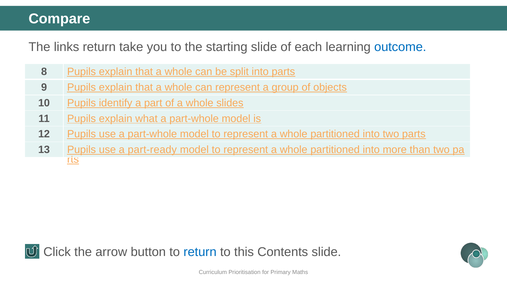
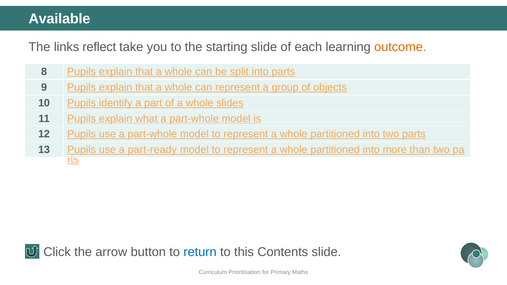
Compare: Compare -> Available
links return: return -> reflect
outcome colour: blue -> orange
